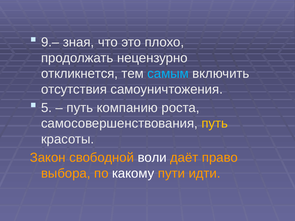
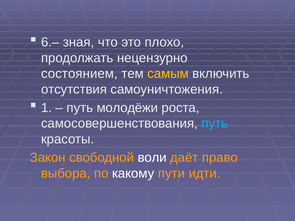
9.–: 9.– -> 6.–
откликнется: откликнется -> состоянием
самым colour: light blue -> yellow
5: 5 -> 1
компанию: компанию -> молодёжи
путь at (215, 124) colour: yellow -> light blue
